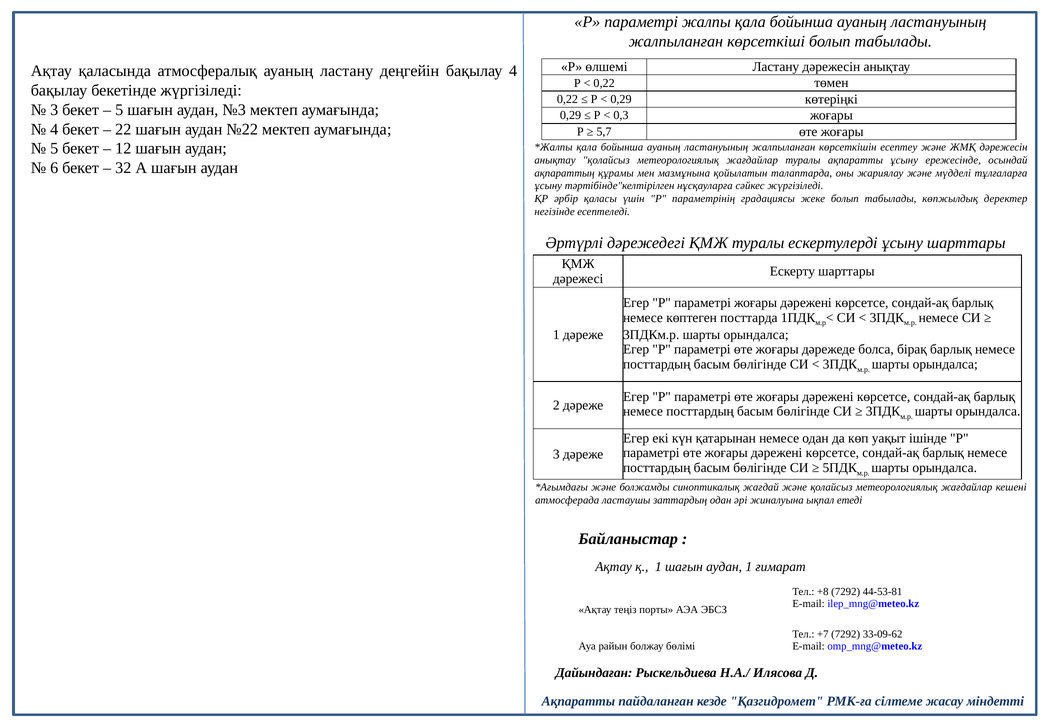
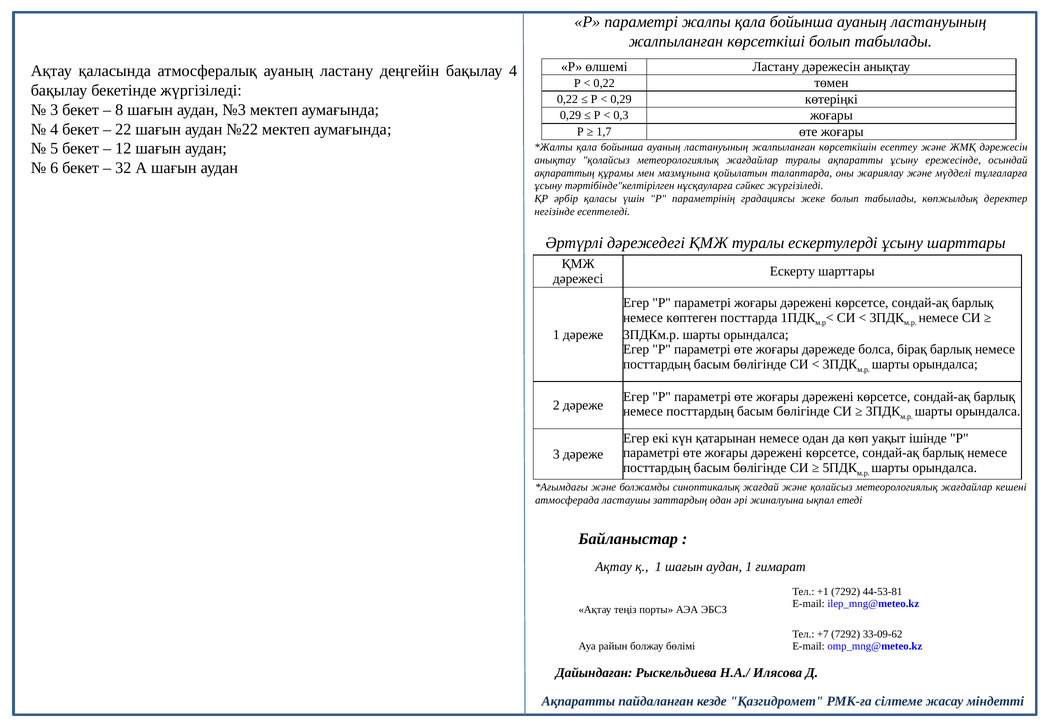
5 at (119, 110): 5 -> 8
5,7: 5,7 -> 1,7
+8: +8 -> +1
